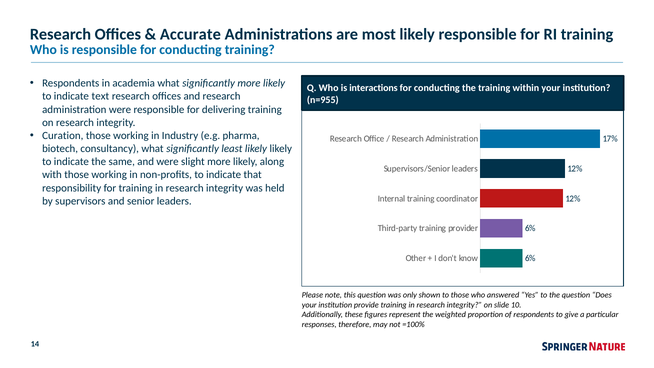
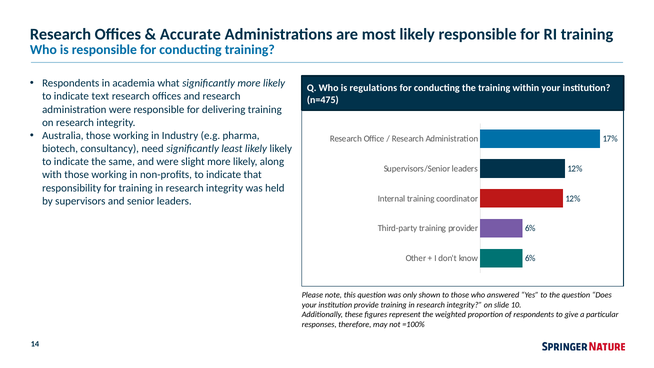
interactions: interactions -> regulations
n=955: n=955 -> n=475
Curation: Curation -> Australia
consultancy what: what -> need
